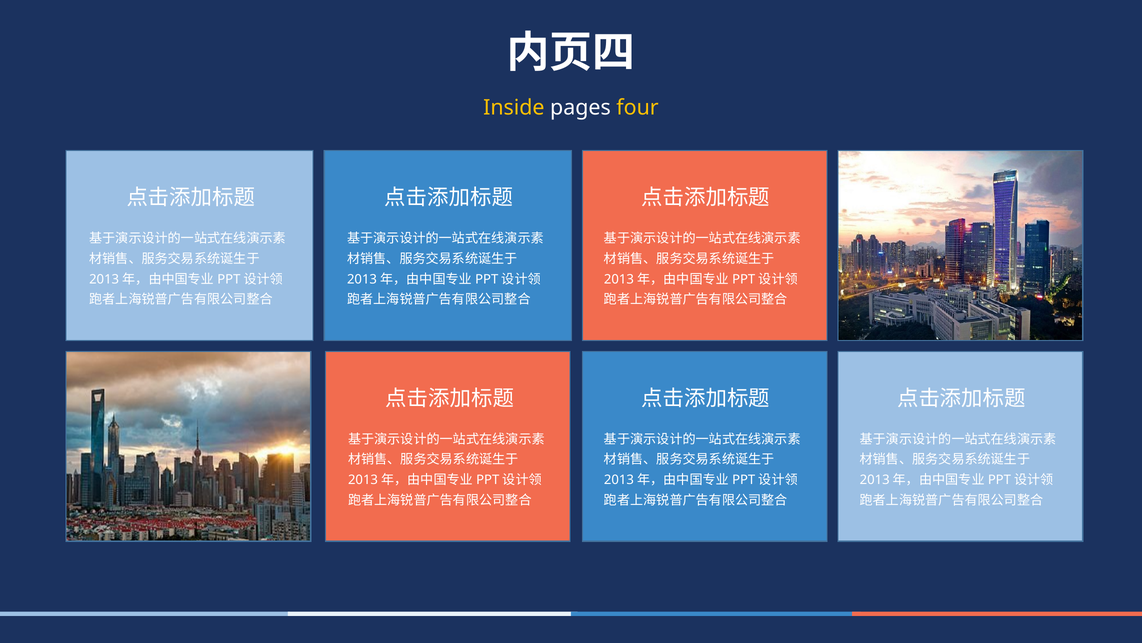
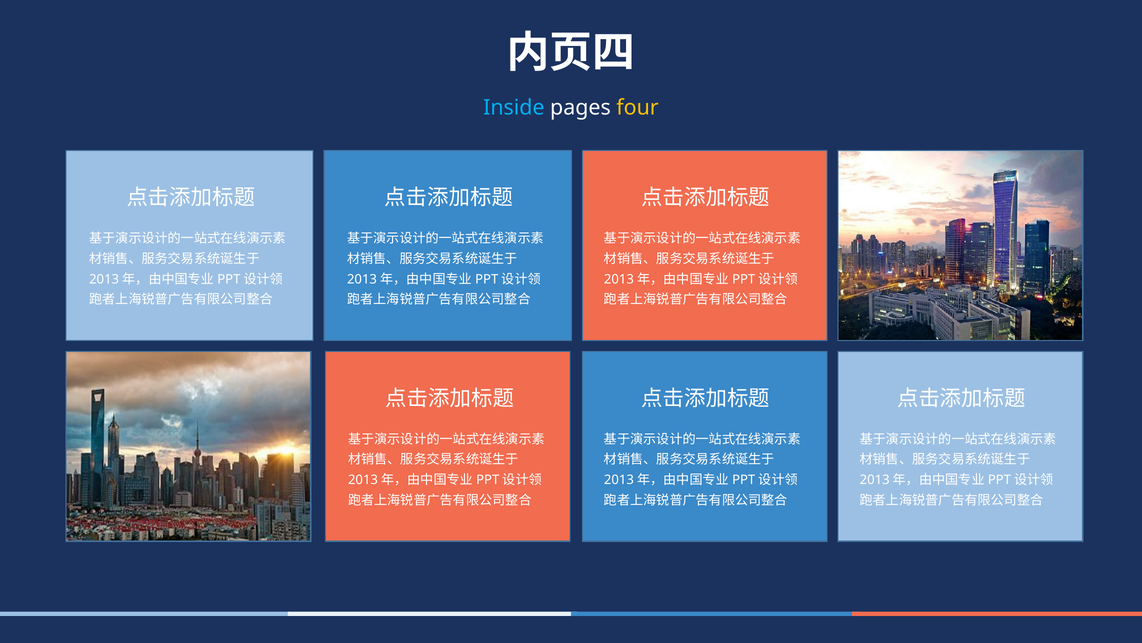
Inside colour: yellow -> light blue
